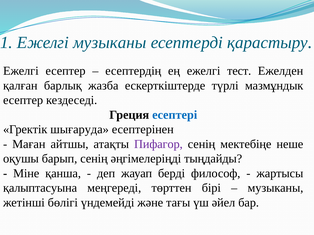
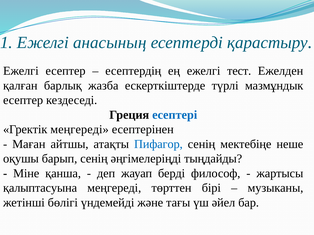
Ежелгі музыканы: музыканы -> анасының
Гректік шығаруда: шығаруда -> меңгереді
Пифагор colour: purple -> blue
